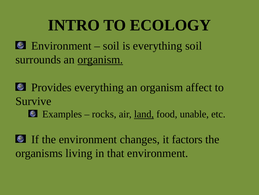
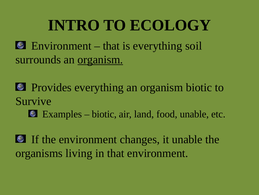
soil at (111, 46): soil -> that
organism affect: affect -> biotic
rocks at (104, 114): rocks -> biotic
land underline: present -> none
it factors: factors -> unable
